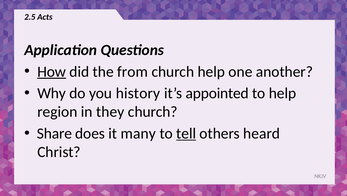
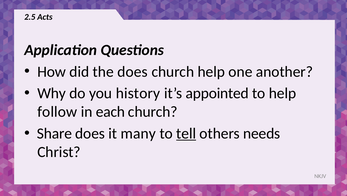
How underline: present -> none
the from: from -> does
region: region -> follow
they: they -> each
heard: heard -> needs
